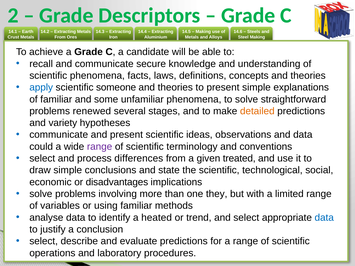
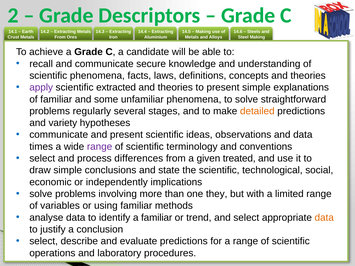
apply colour: blue -> purple
someone: someone -> extracted
renewed: renewed -> regularly
could: could -> times
disadvantages: disadvantages -> independently
a heated: heated -> familiar
data at (324, 218) colour: blue -> orange
